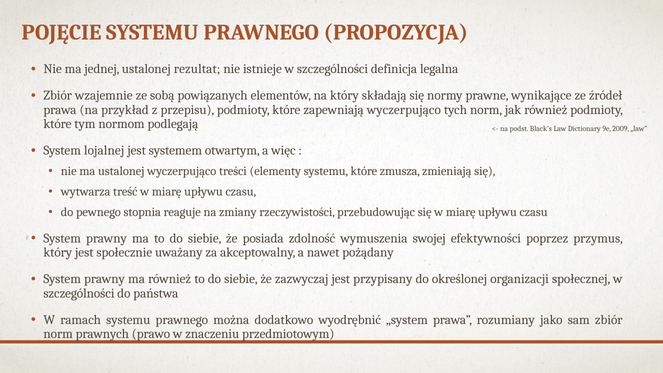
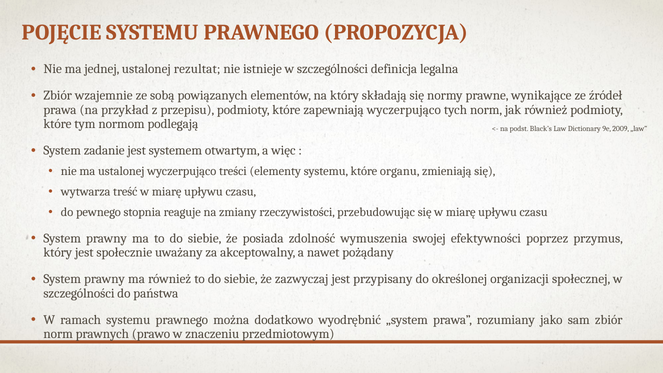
lojalnej: lojalnej -> zadanie
zmusza: zmusza -> organu
